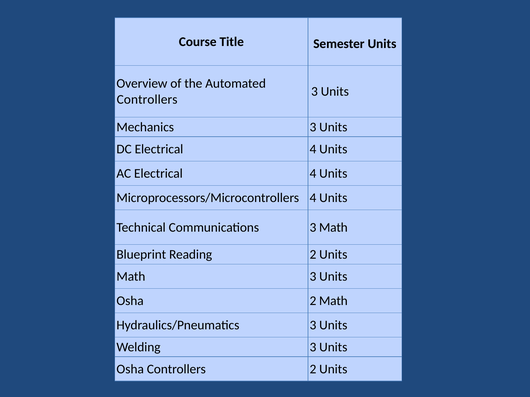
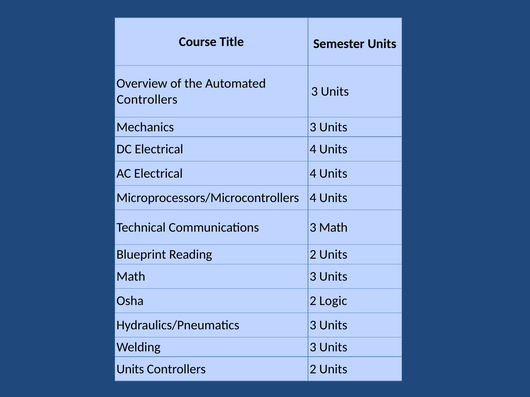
2 Math: Math -> Logic
Osha at (130, 369): Osha -> Units
